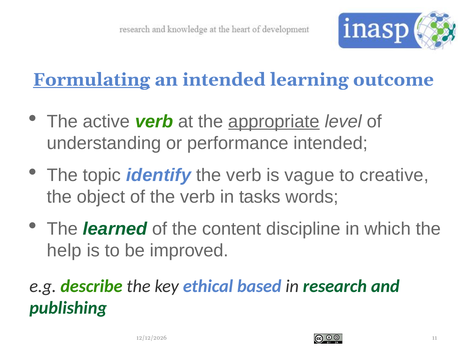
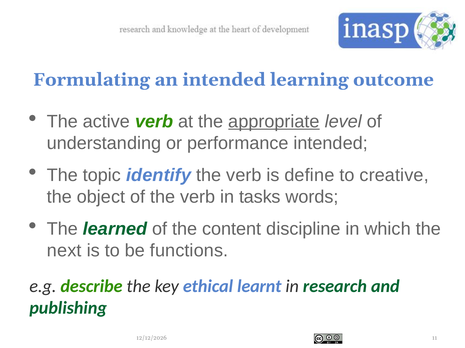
Formulating underline: present -> none
vague: vague -> define
help: help -> next
improved: improved -> functions
based: based -> learnt
